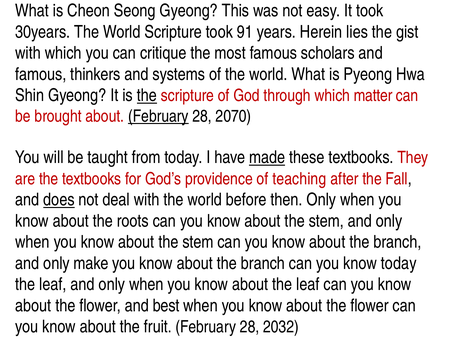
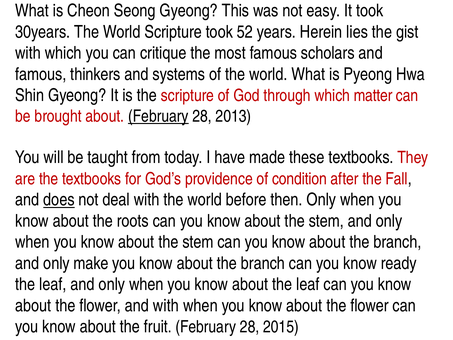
91: 91 -> 52
the at (147, 95) underline: present -> none
2070: 2070 -> 2013
made underline: present -> none
teaching: teaching -> condition
know today: today -> ready
and best: best -> with
2032: 2032 -> 2015
